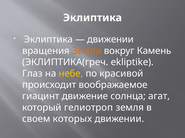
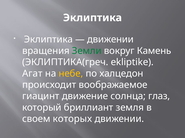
Земли colour: orange -> green
Глаз: Глаз -> Агат
красивой: красивой -> халцедон
агат: агат -> глаз
гелиотроп: гелиотроп -> бриллиант
